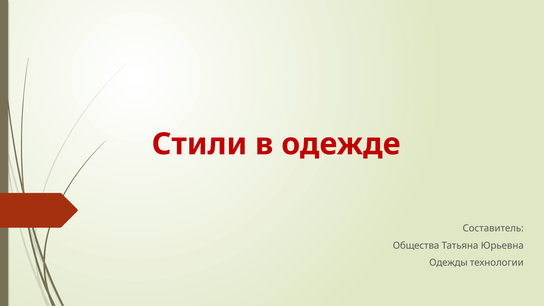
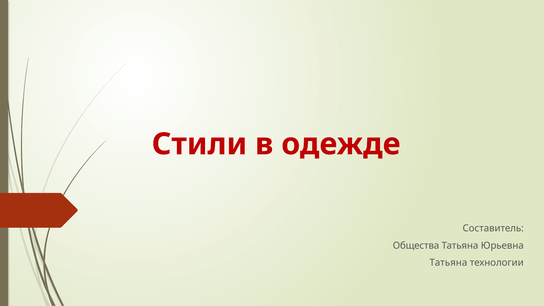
Одежды at (448, 263): Одежды -> Татьяна
